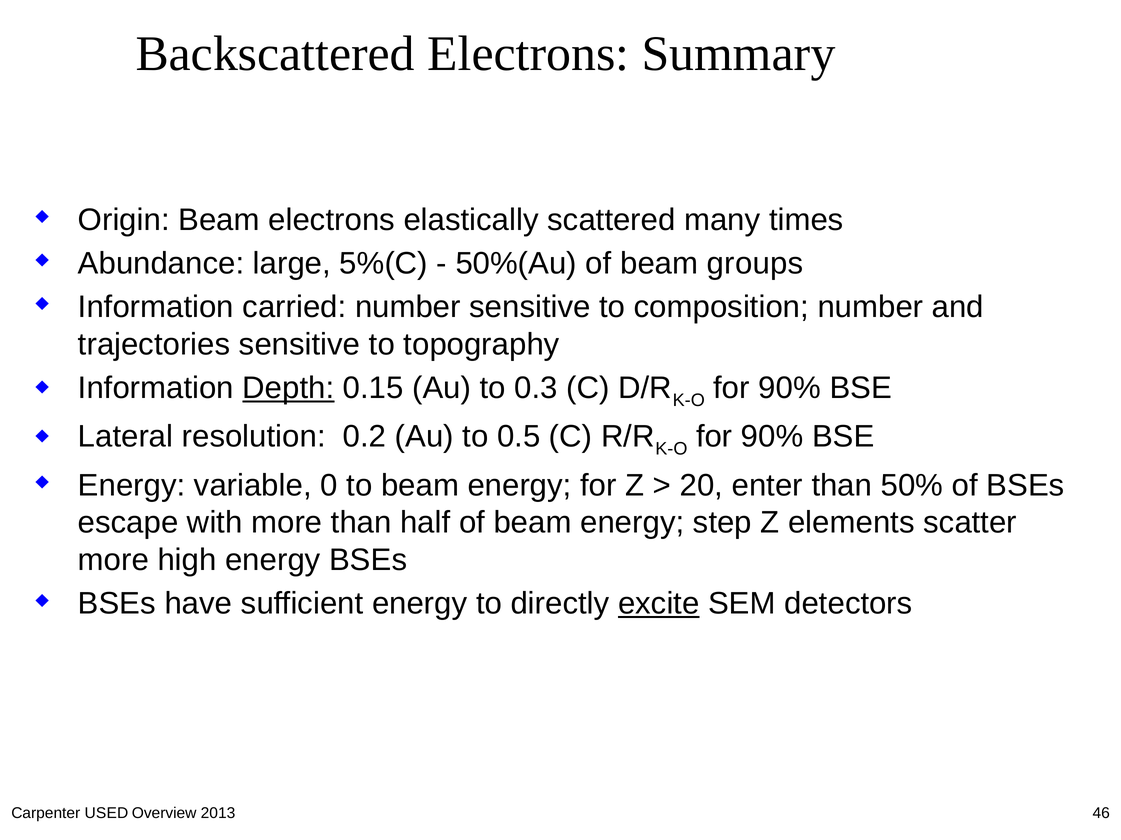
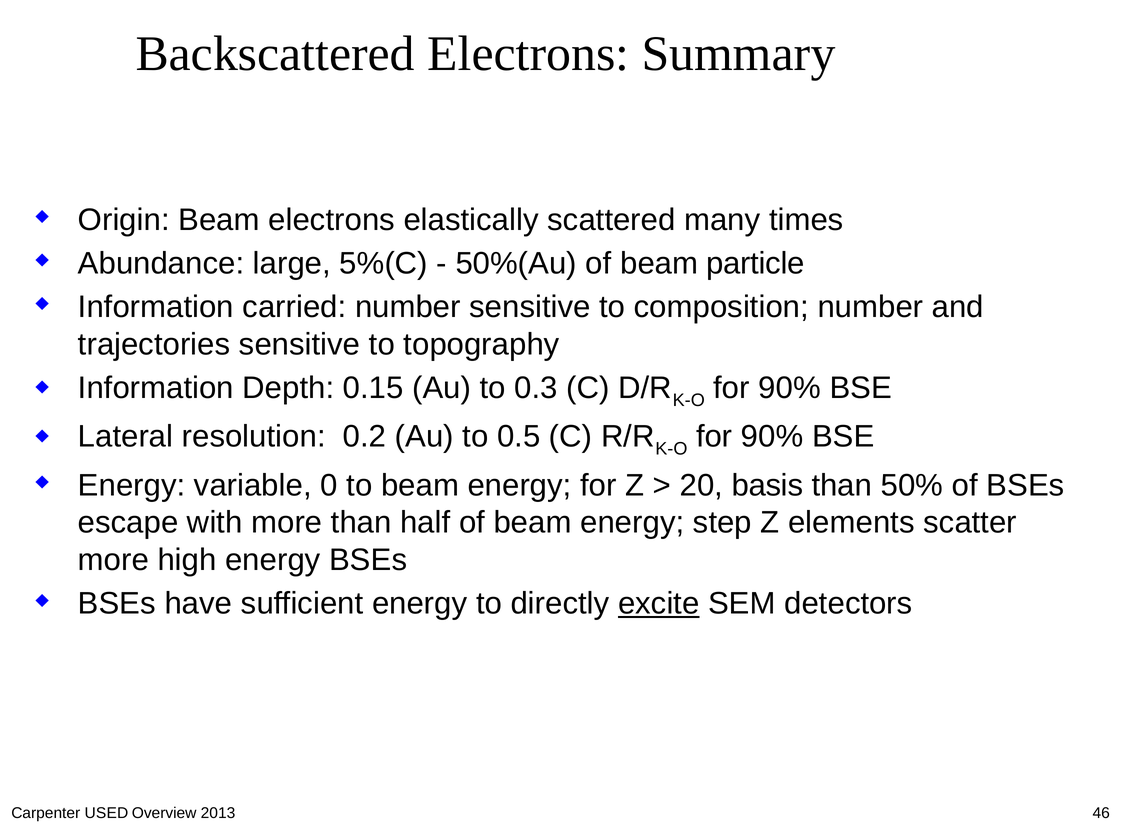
groups: groups -> particle
Depth underline: present -> none
enter: enter -> basis
